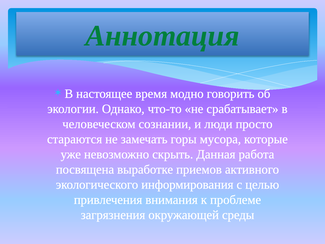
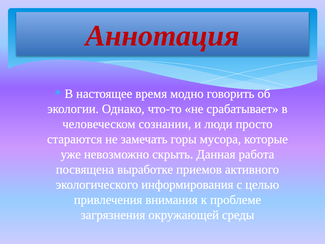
Аннотация colour: green -> red
